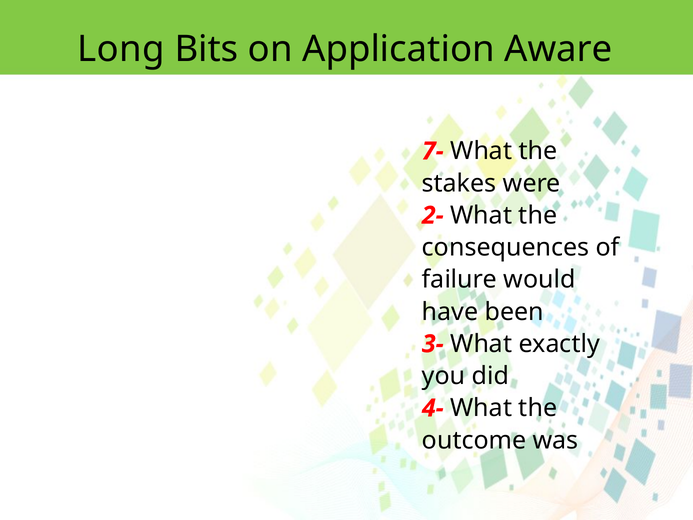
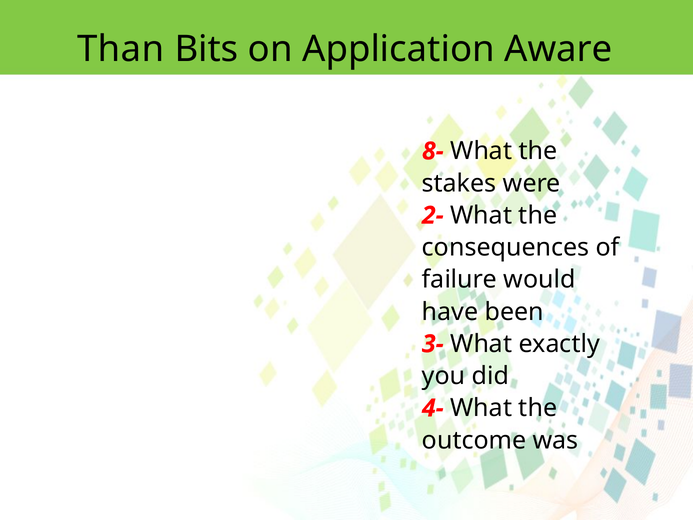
Long: Long -> Than
7-: 7- -> 8-
